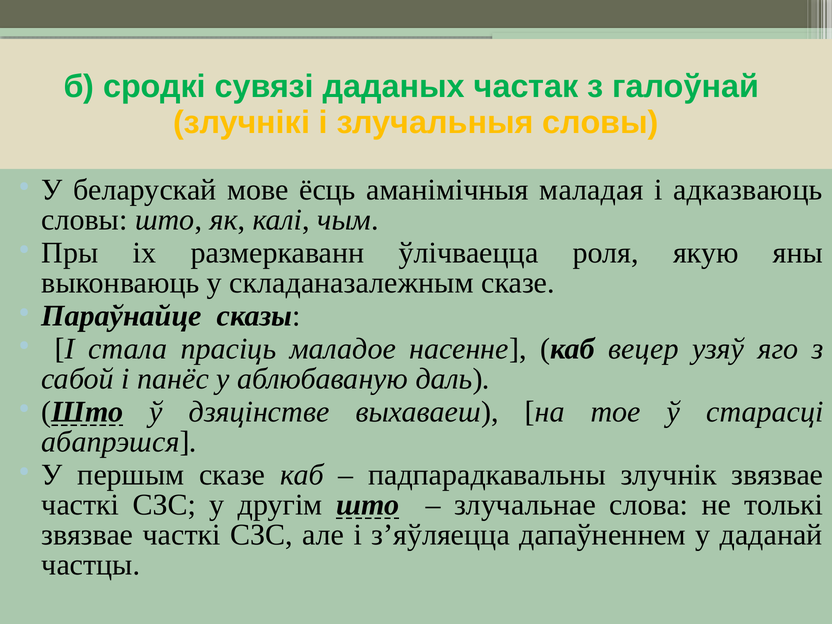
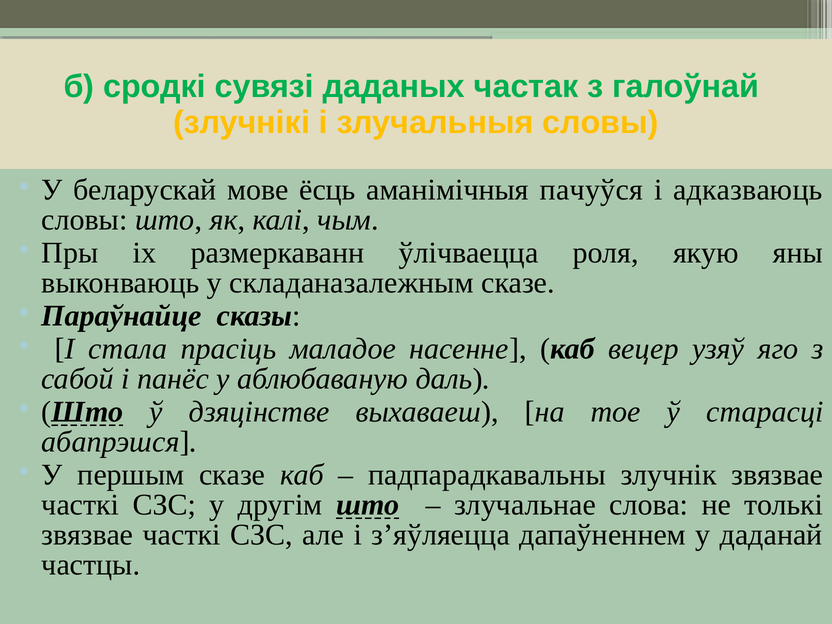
маладая: маладая -> пачуўся
